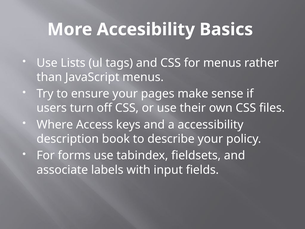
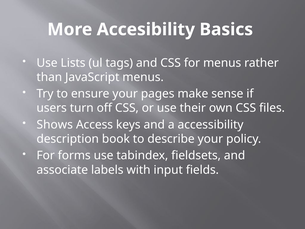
Where: Where -> Shows
